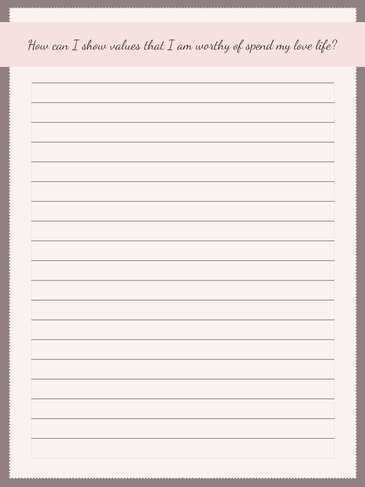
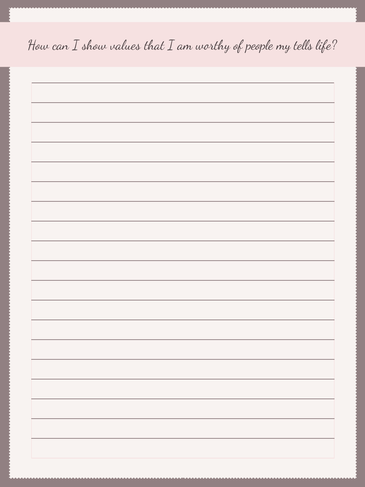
spend: spend -> people
love: love -> tells
